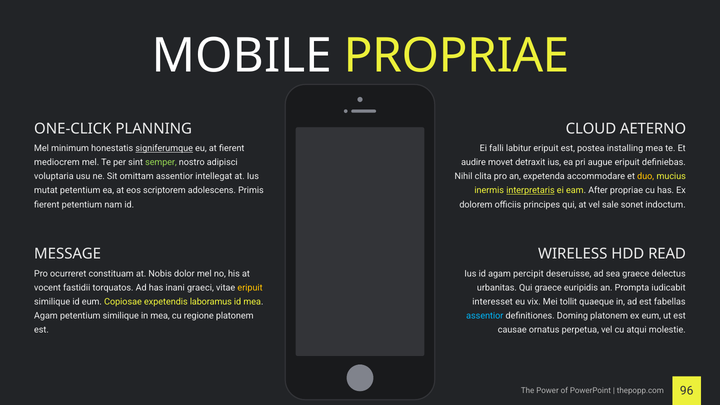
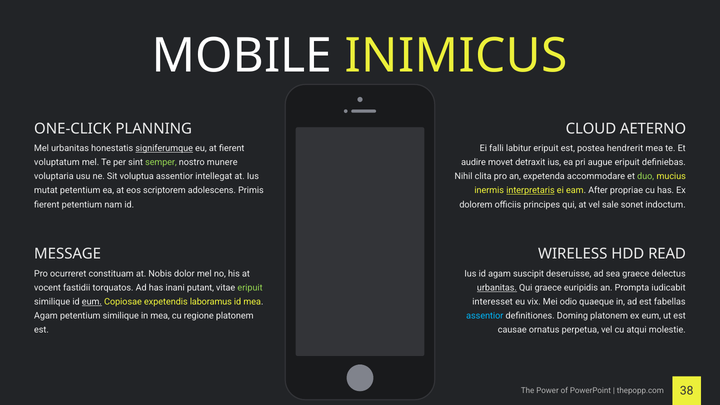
MOBILE PROPRIAE: PROPRIAE -> INIMICUS
Mel minimum: minimum -> urbanitas
installing: installing -> hendrerit
mediocrem: mediocrem -> voluptatum
adipisci: adipisci -> munere
omittam: omittam -> voluptua
duo colour: yellow -> light green
percipit: percipit -> suscipit
graeci: graeci -> putant
eripuit at (250, 288) colour: yellow -> light green
urbanitas at (497, 288) underline: none -> present
eum at (92, 302) underline: none -> present
tollit: tollit -> odio
96: 96 -> 38
